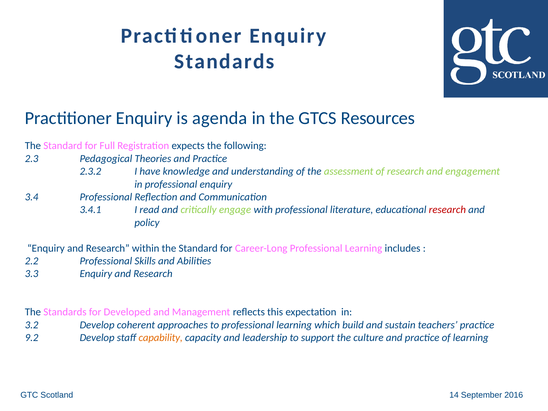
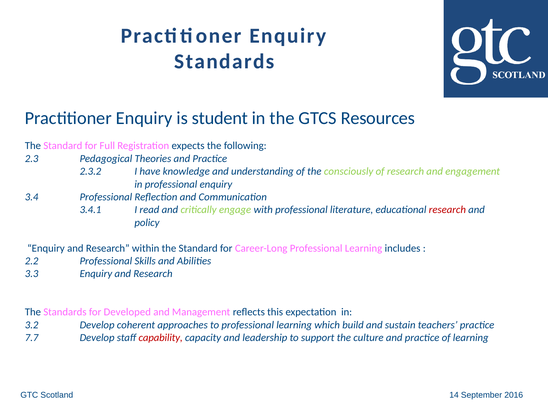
agenda: agenda -> student
assessment: assessment -> consciously
9.2: 9.2 -> 7.7
capability colour: orange -> red
